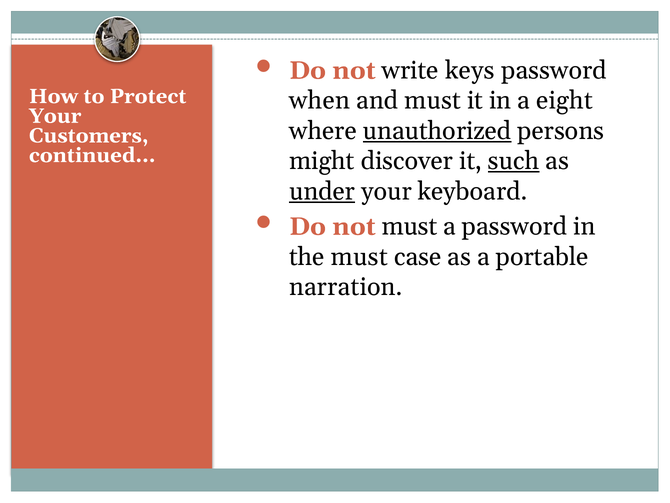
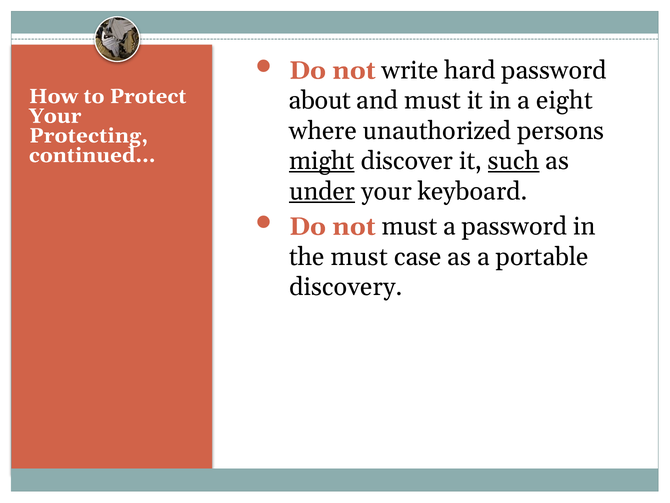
keys: keys -> hard
when: when -> about
unauthorized underline: present -> none
Customers: Customers -> Protecting
might underline: none -> present
narration: narration -> discovery
